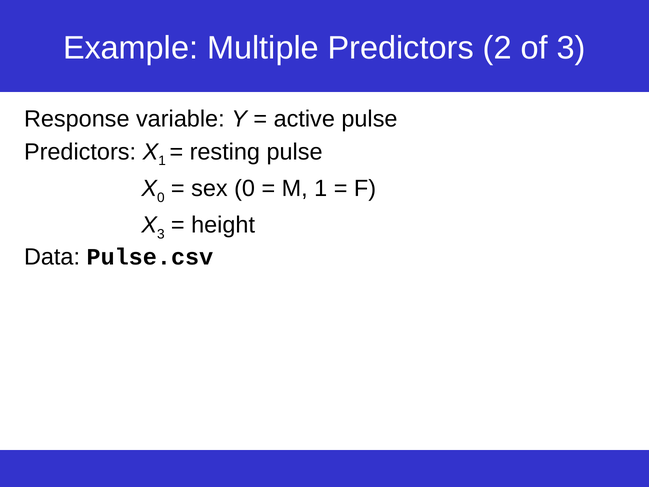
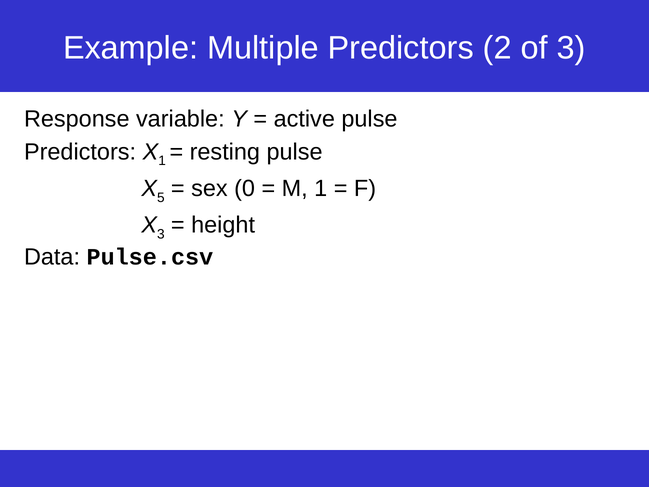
0 at (161, 197): 0 -> 5
